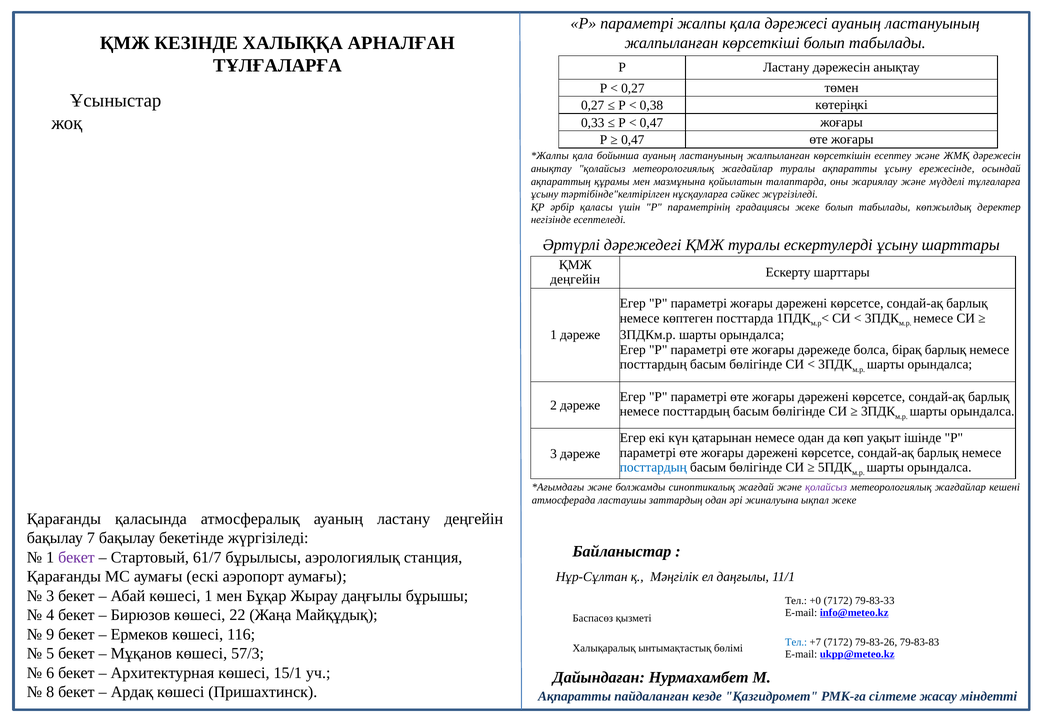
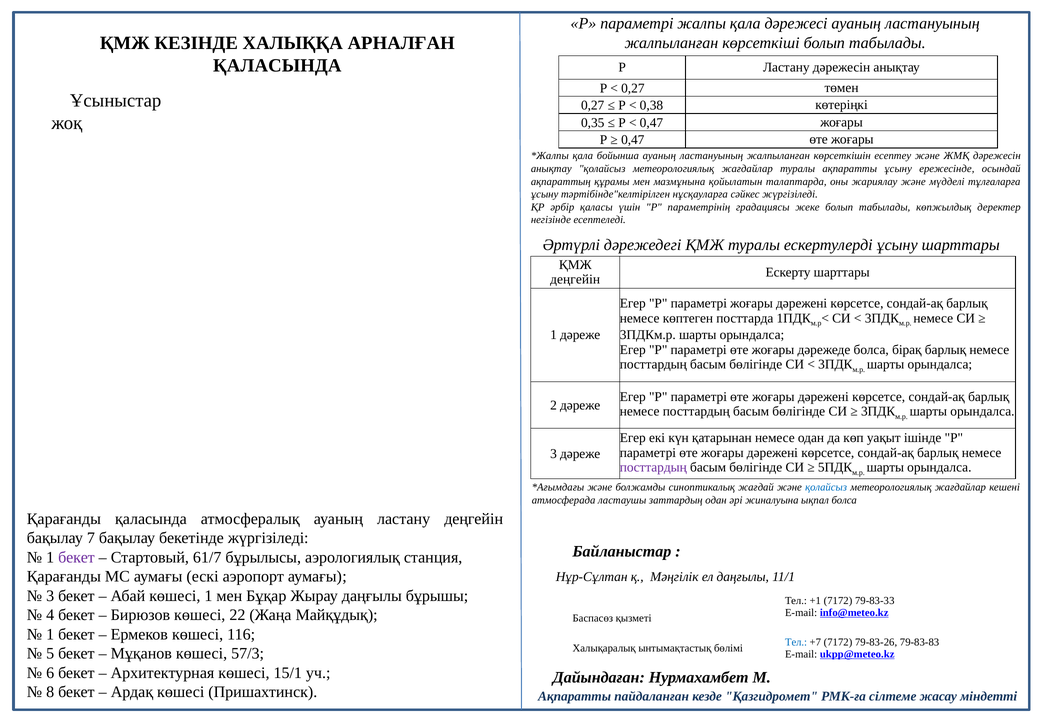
ТҰЛҒАЛАРҒА at (277, 66): ТҰЛҒАЛАРҒА -> ҚАЛАСЫНДА
0,33: 0,33 -> 0,35
посттардың at (653, 467) colour: blue -> purple
қолайсыз at (826, 487) colour: purple -> blue
ықпал жеке: жеке -> болса
+0: +0 -> +1
9 at (50, 634): 9 -> 1
